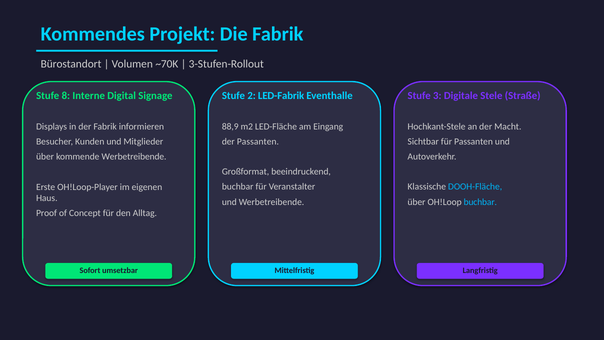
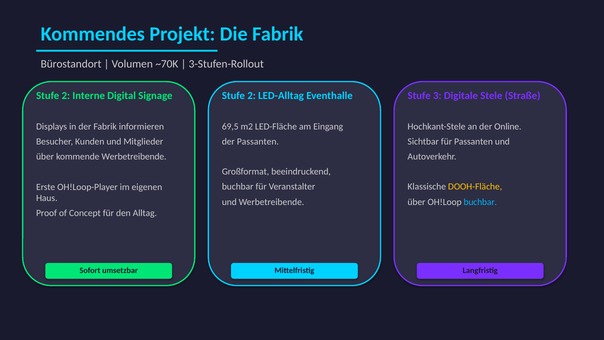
8 at (66, 95): 8 -> 2
LED-Fabrik: LED-Fabrik -> LED-Alltag
88,9: 88,9 -> 69,5
Macht: Macht -> Online
DOOH-Fläche colour: light blue -> yellow
